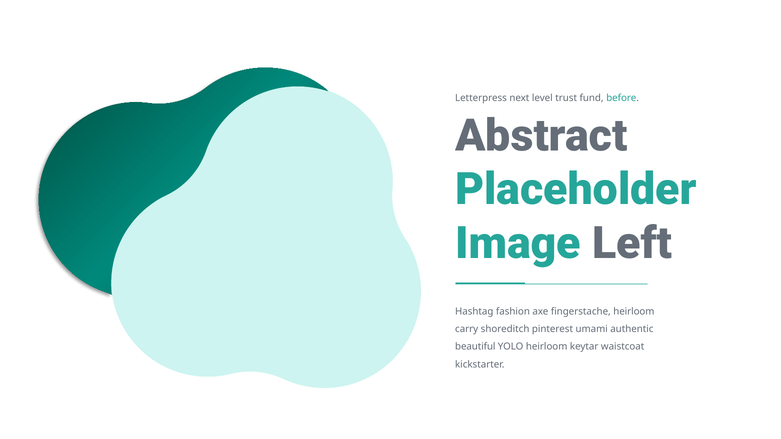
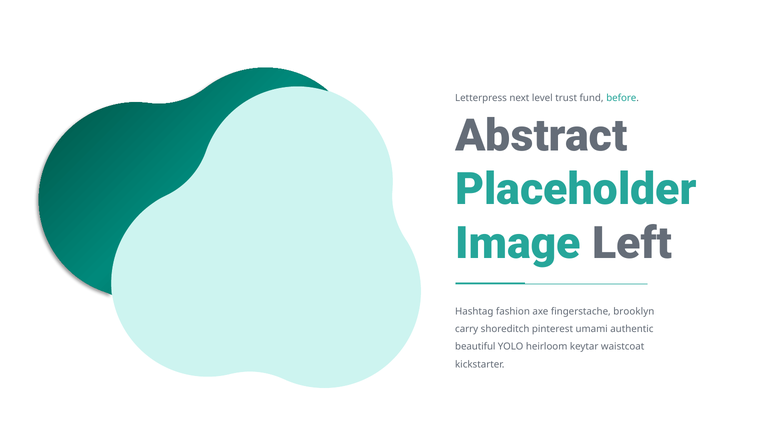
fingerstache heirloom: heirloom -> brooklyn
